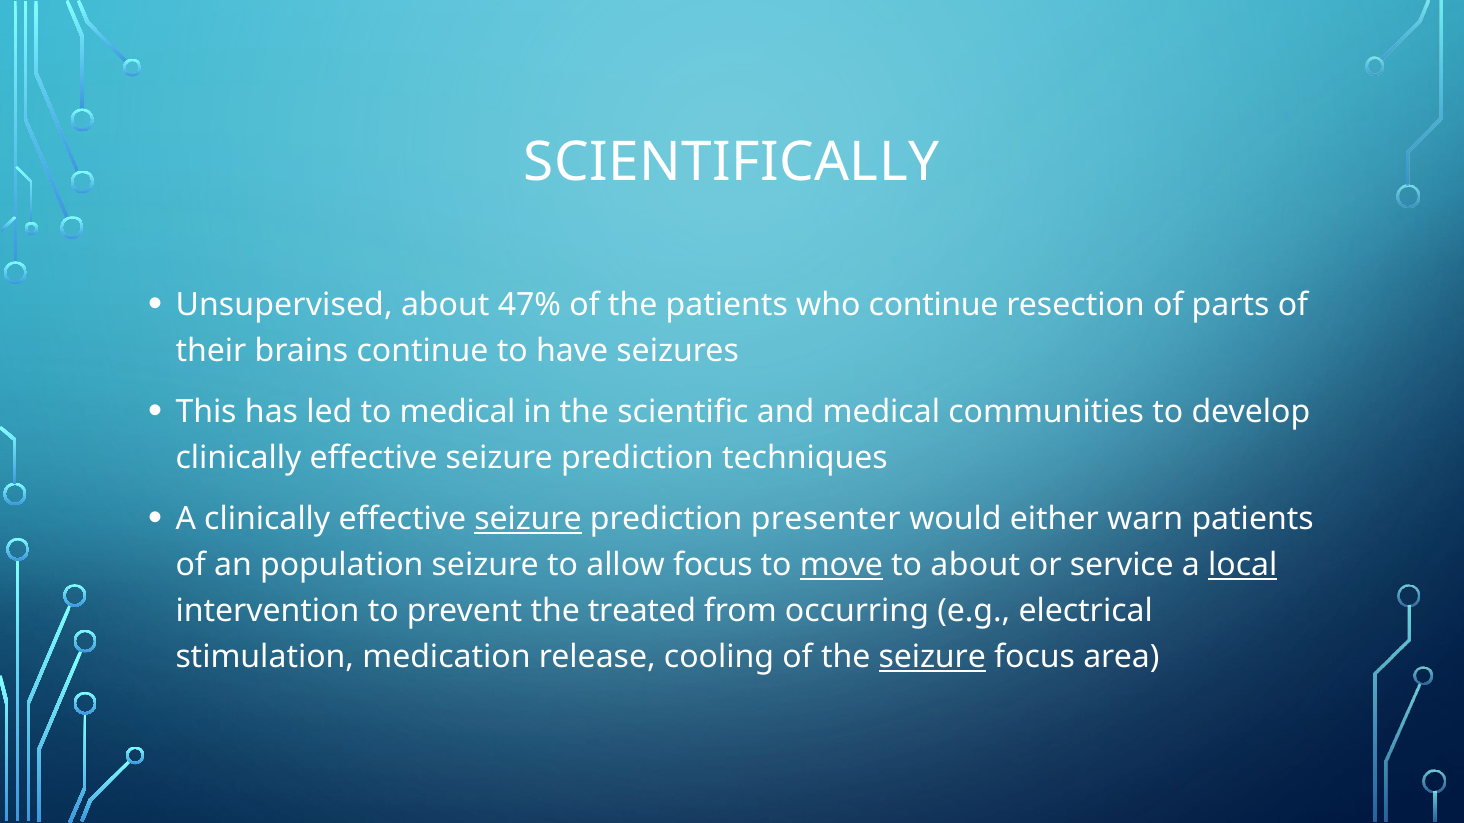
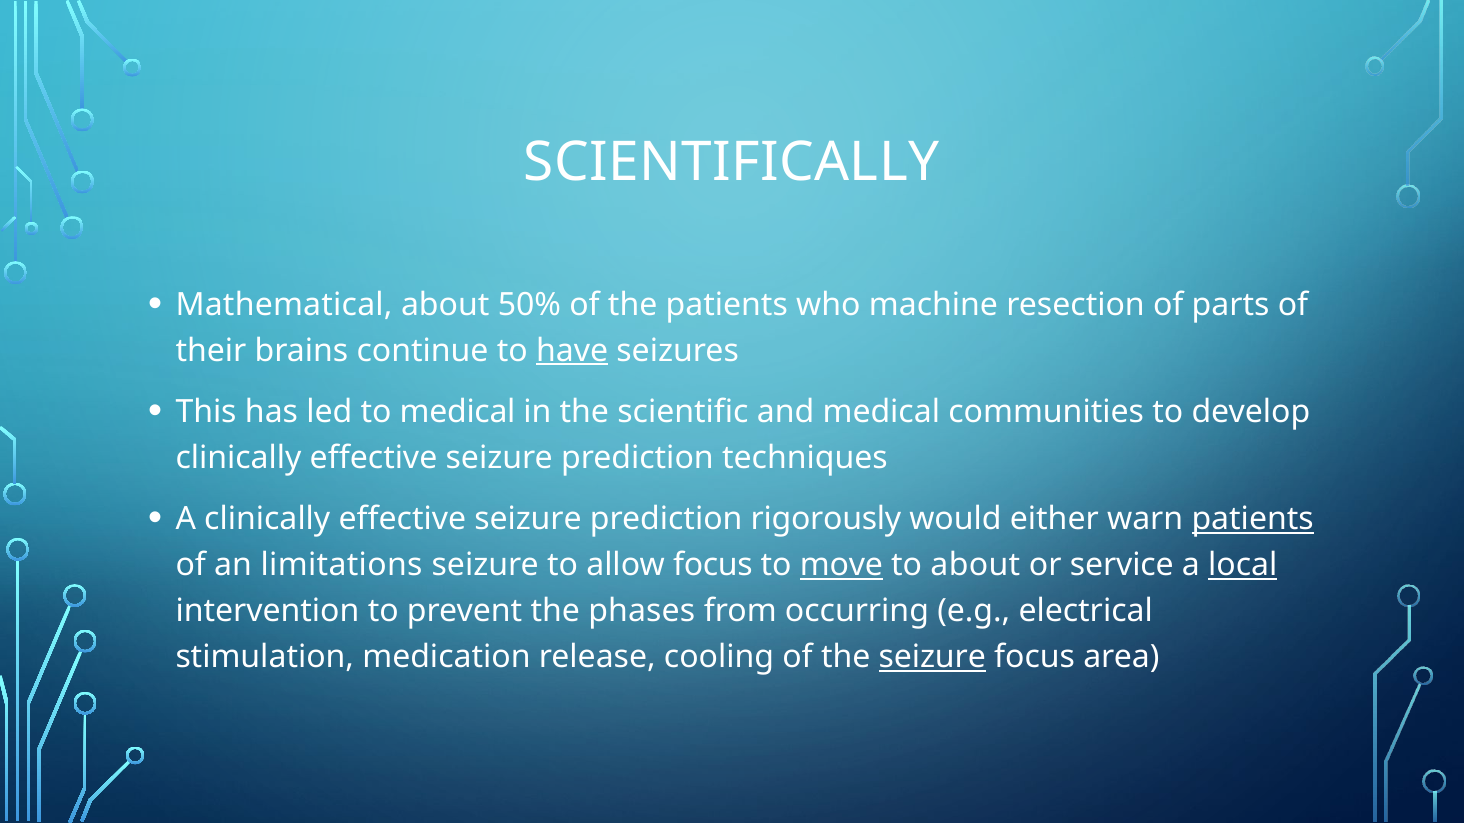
Unsupervised: Unsupervised -> Mathematical
47%: 47% -> 50%
who continue: continue -> machine
have underline: none -> present
seizure at (528, 520) underline: present -> none
presenter: presenter -> rigorously
patients at (1253, 520) underline: none -> present
population: population -> limitations
treated: treated -> phases
